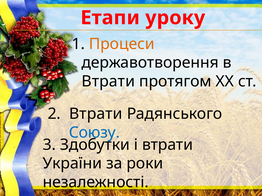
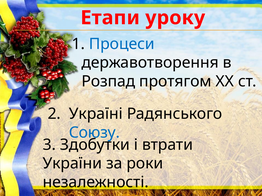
Процеси colour: orange -> blue
Втрати at (108, 82): Втрати -> Розпад
Втрати at (96, 114): Втрати -> Україні
